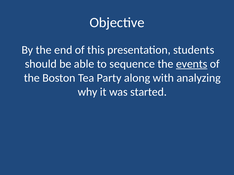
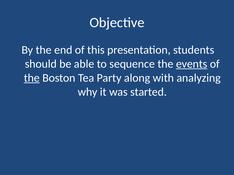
the at (32, 78) underline: none -> present
